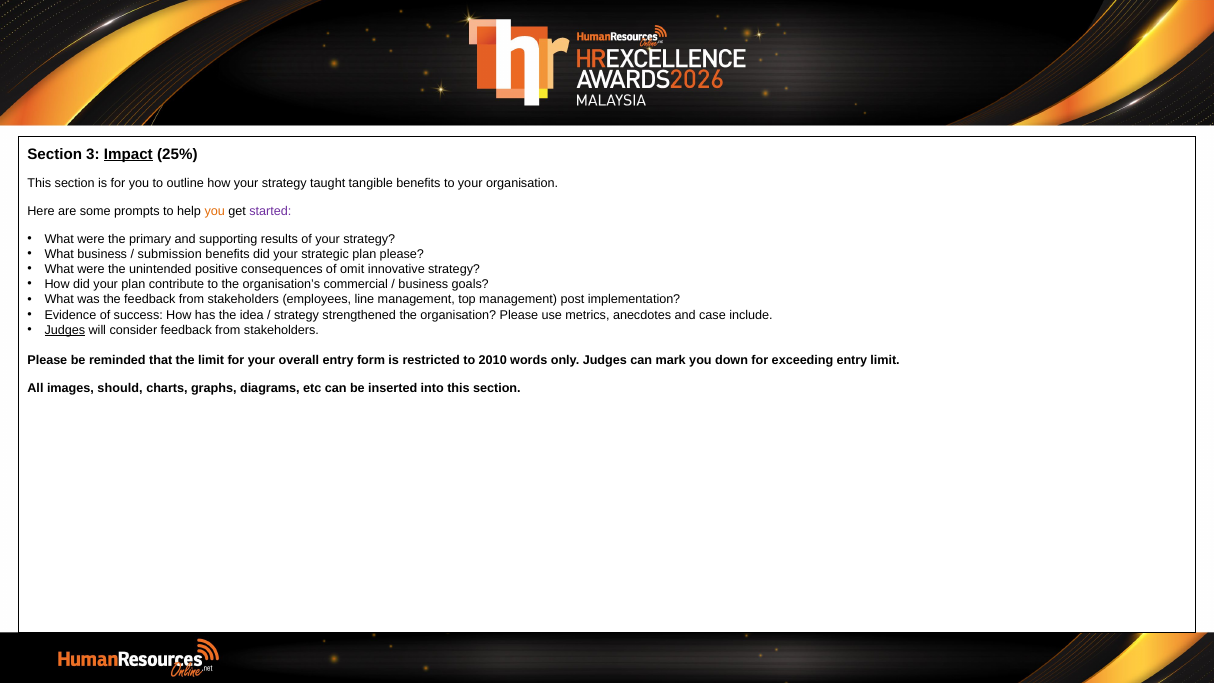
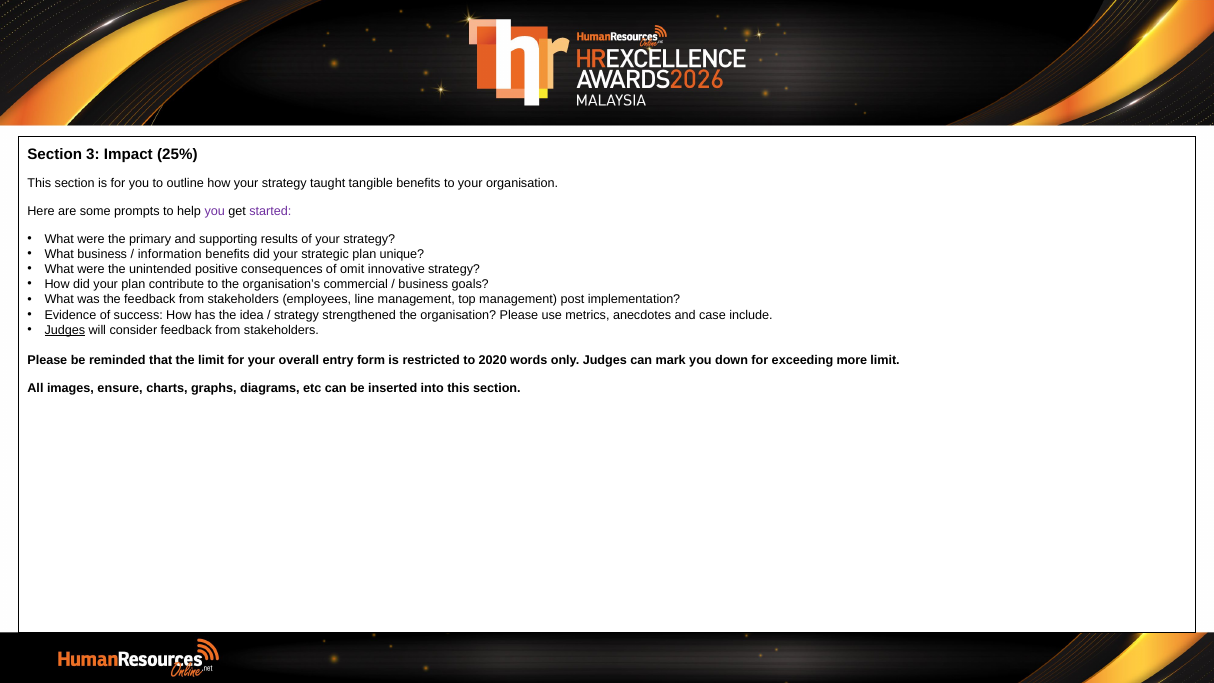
Impact underline: present -> none
you at (215, 211) colour: orange -> purple
submission: submission -> information
plan please: please -> unique
2010: 2010 -> 2020
exceeding entry: entry -> more
should: should -> ensure
